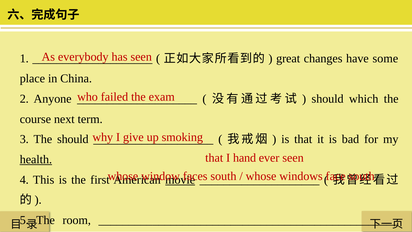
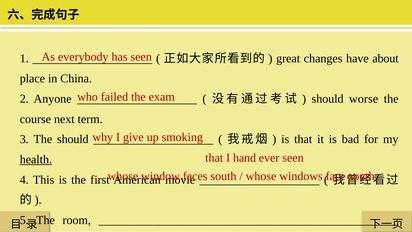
some: some -> about
which: which -> worse
movie underline: present -> none
